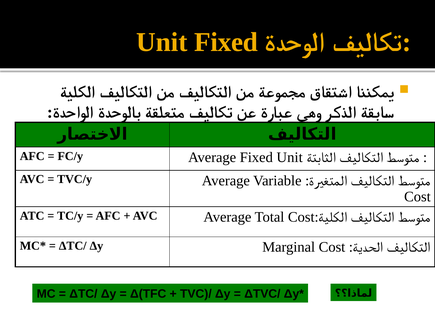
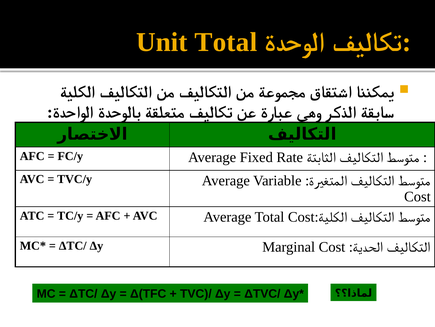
Unit Fixed: Fixed -> Total
Fixed Unit: Unit -> Rate
